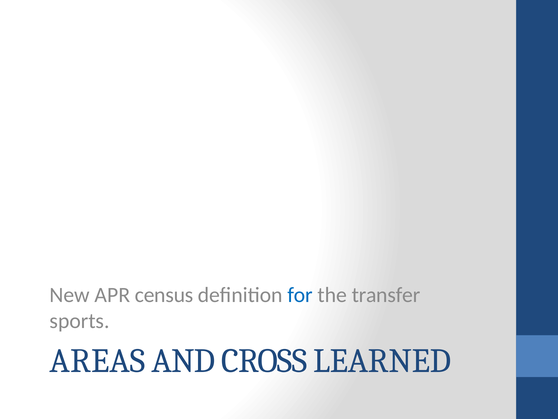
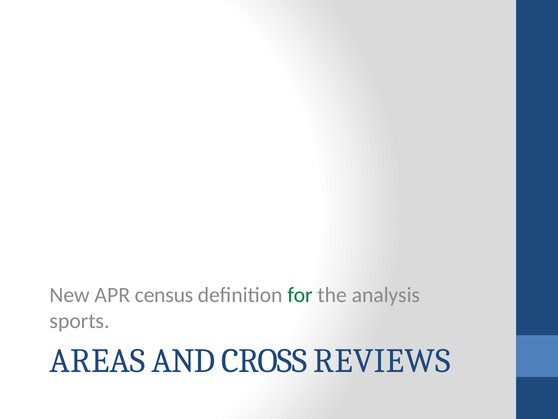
for colour: blue -> green
transfer: transfer -> analysis
LEARNED: LEARNED -> REVIEWS
